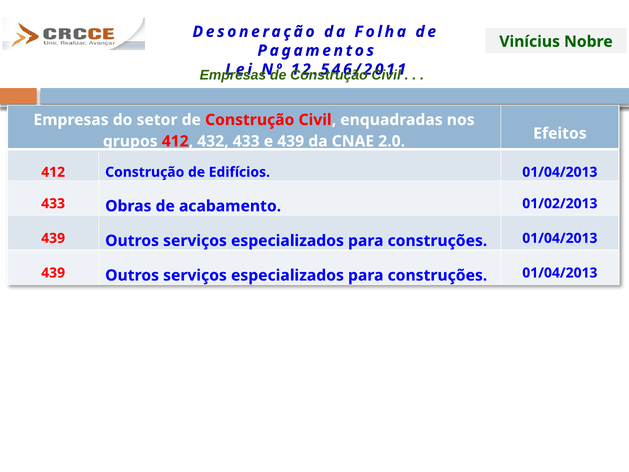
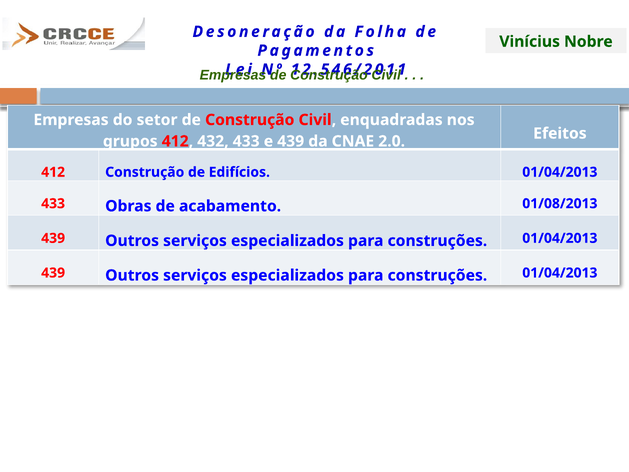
01/02/2013: 01/02/2013 -> 01/08/2013
